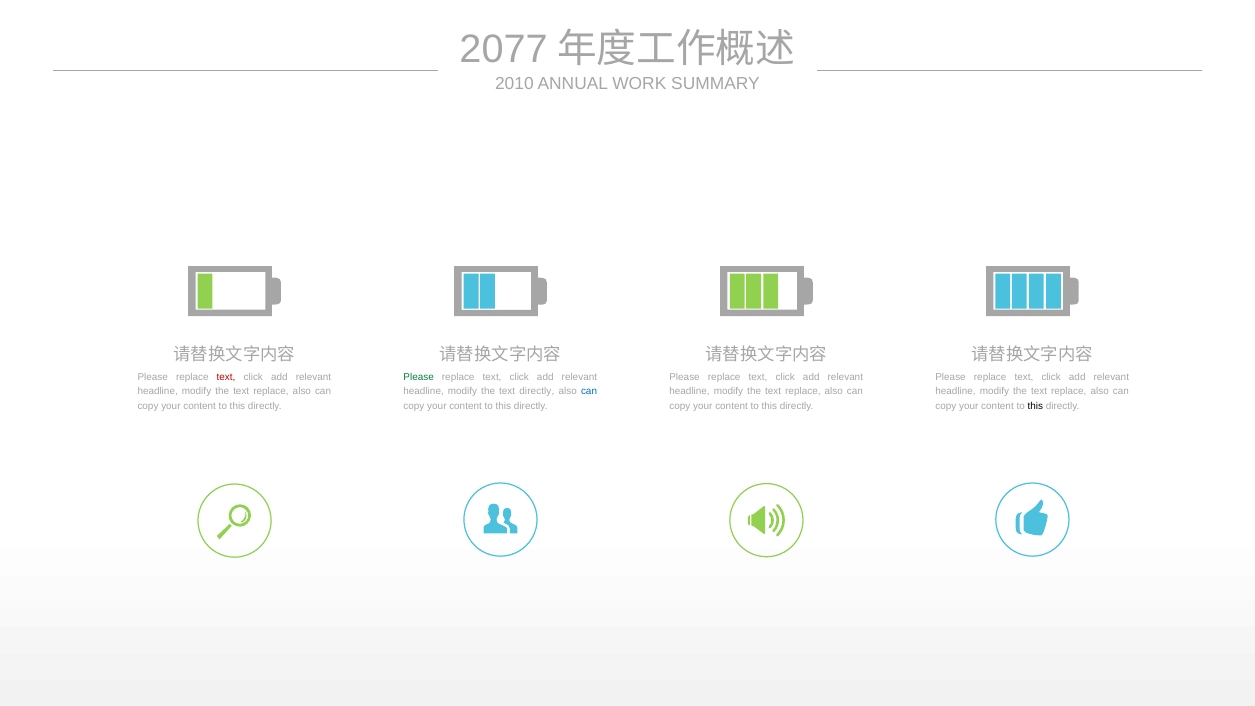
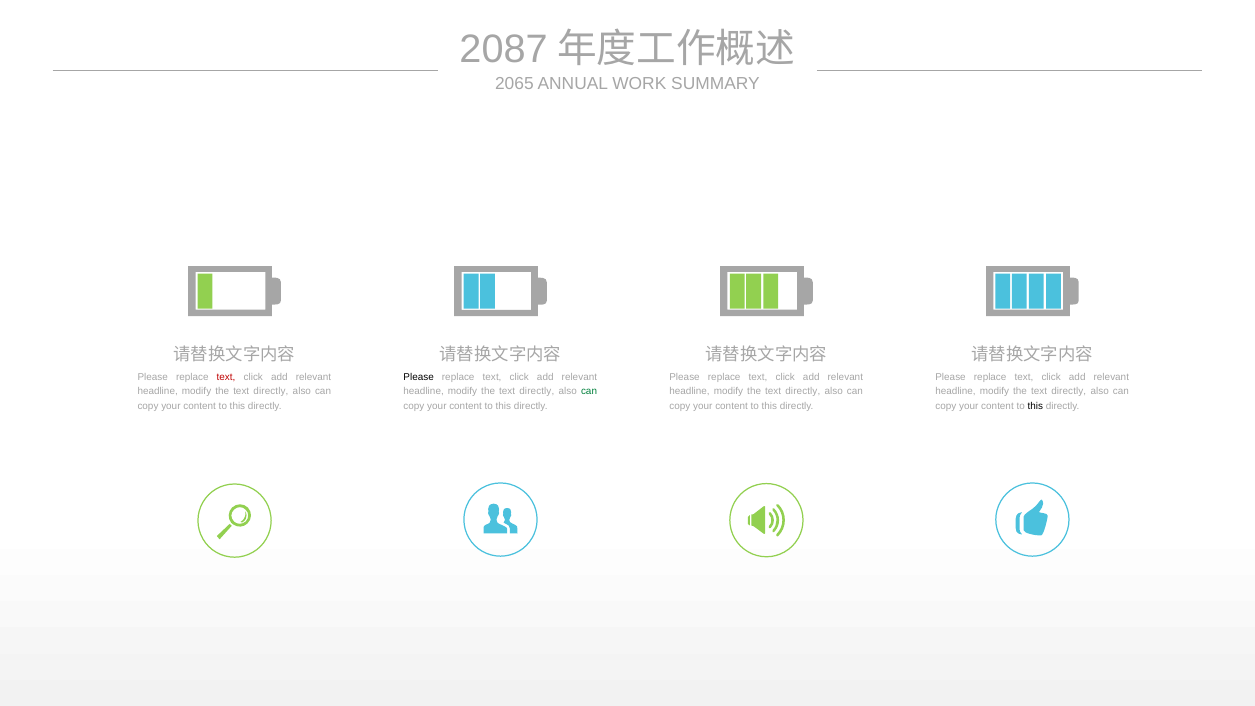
2077: 2077 -> 2087
2010: 2010 -> 2065
Please at (419, 377) colour: green -> black
replace at (271, 392): replace -> directly
can at (589, 392) colour: blue -> green
replace at (803, 392): replace -> directly
replace at (1069, 392): replace -> directly
